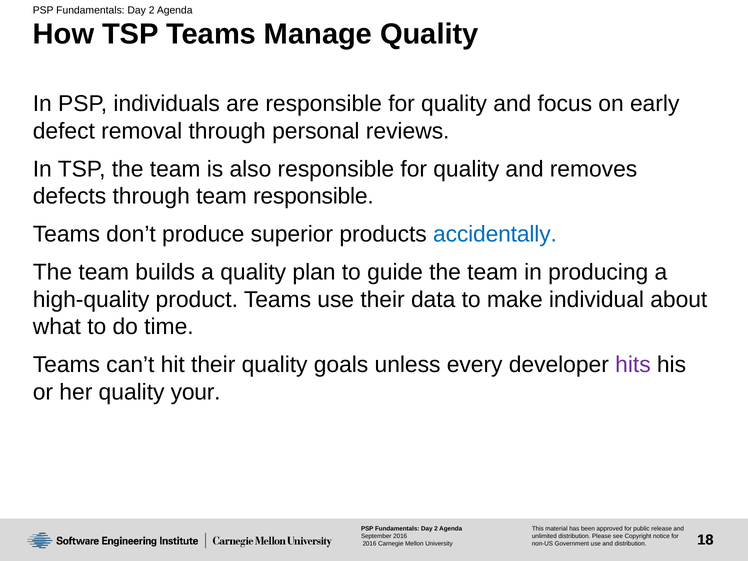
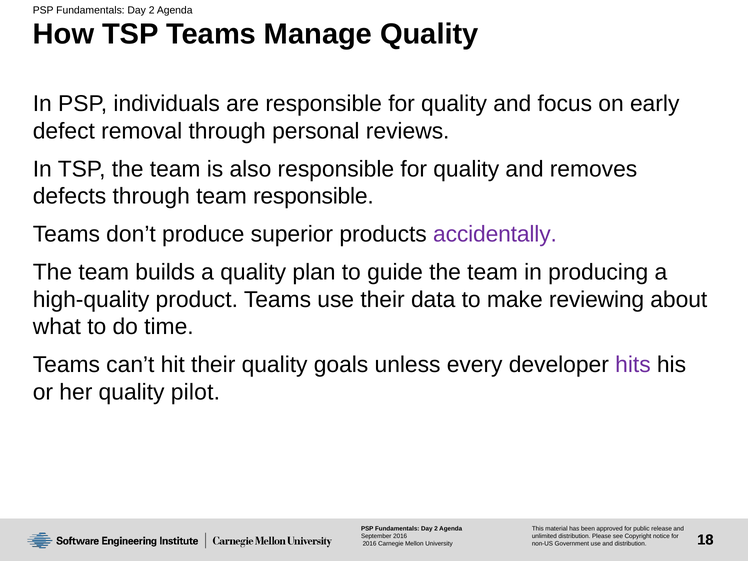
accidentally colour: blue -> purple
individual: individual -> reviewing
your: your -> pilot
